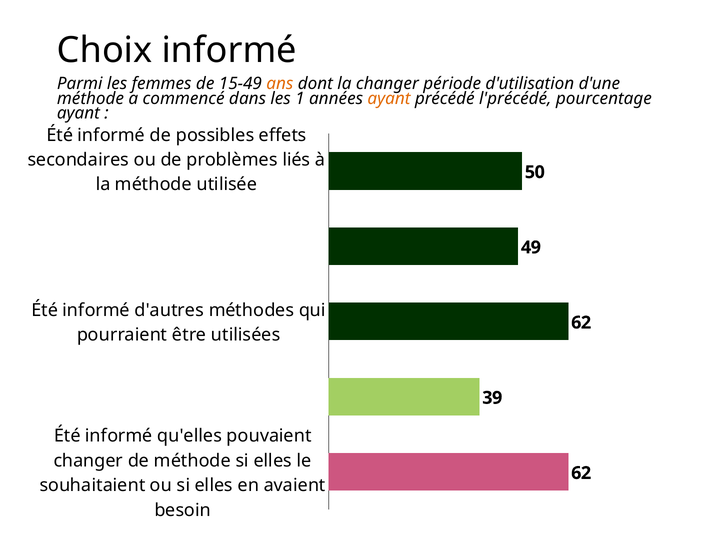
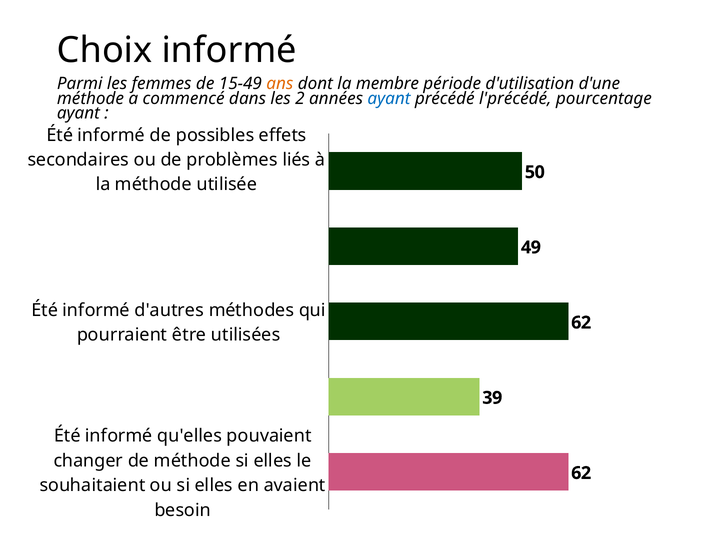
la changer: changer -> membre
1: 1 -> 2
ayant at (389, 99) colour: orange -> blue
